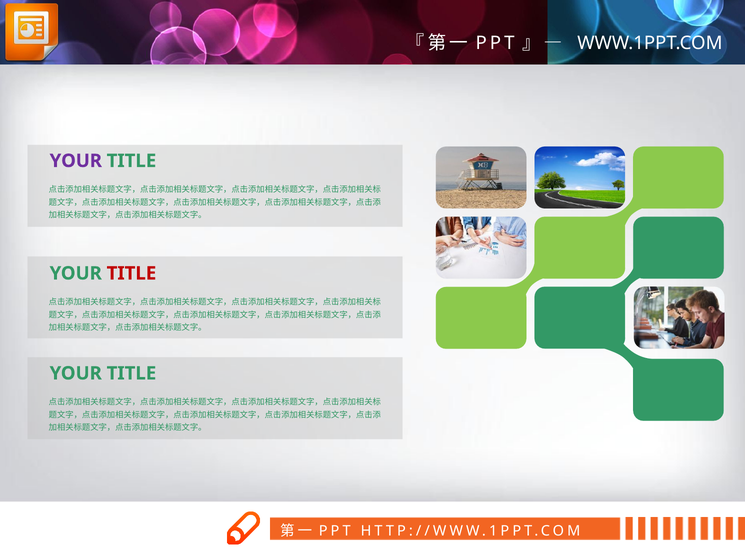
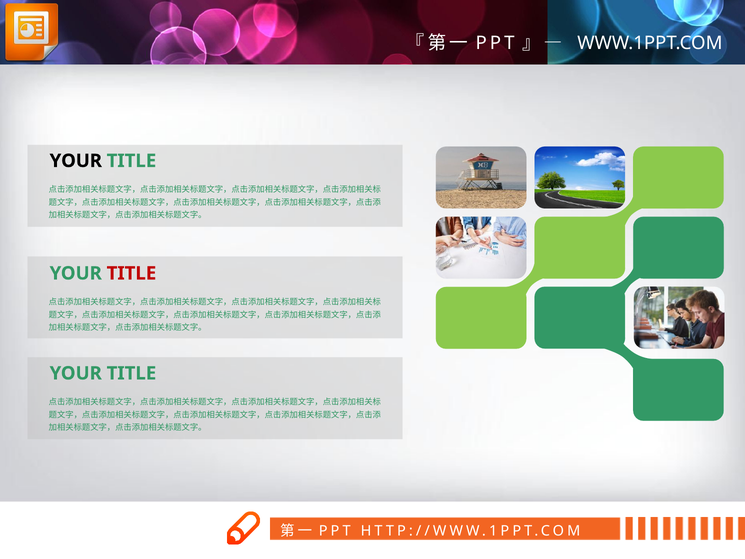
YOUR at (76, 161) colour: purple -> black
